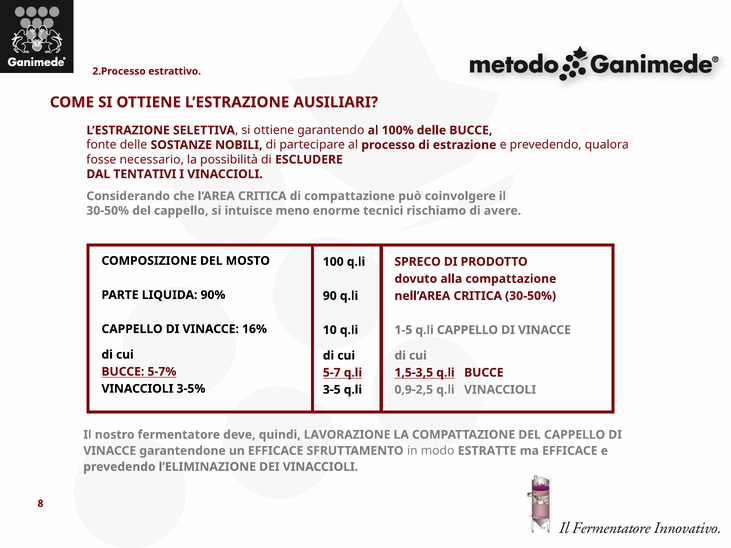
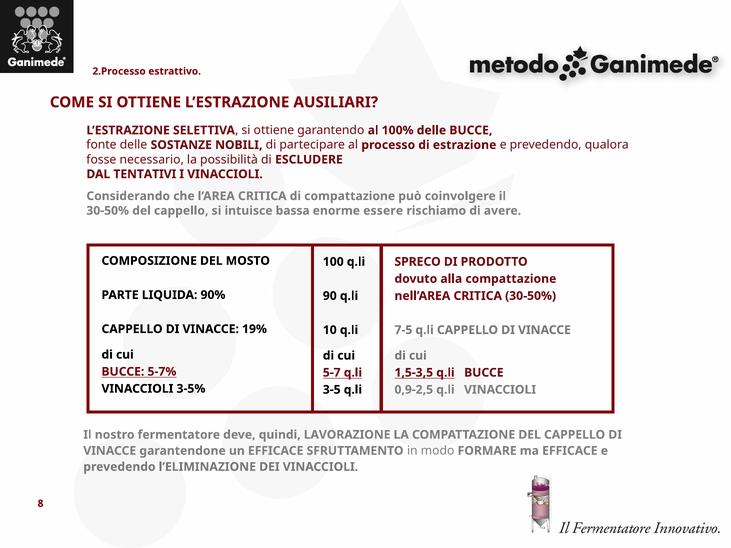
meno: meno -> bassa
tecnici: tecnici -> essere
16%: 16% -> 19%
1-5: 1-5 -> 7-5
ESTRATTE: ESTRATTE -> FORMARE
